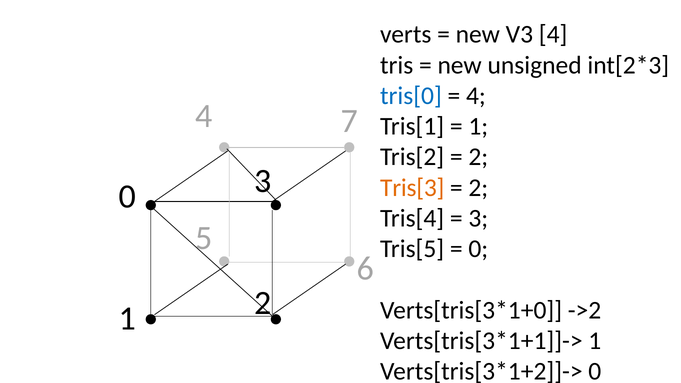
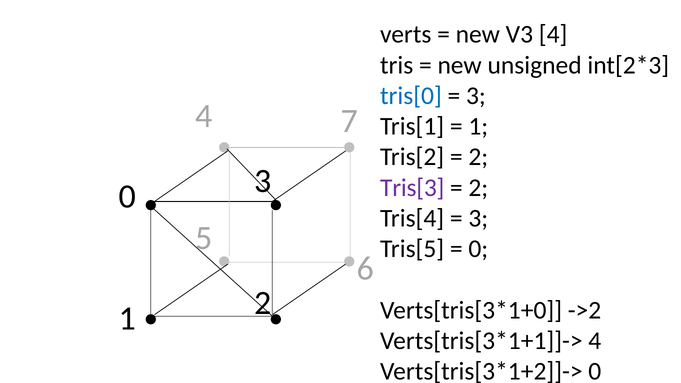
4 at (476, 96): 4 -> 3
Tris[3 colour: orange -> purple
1 at (595, 341): 1 -> 4
